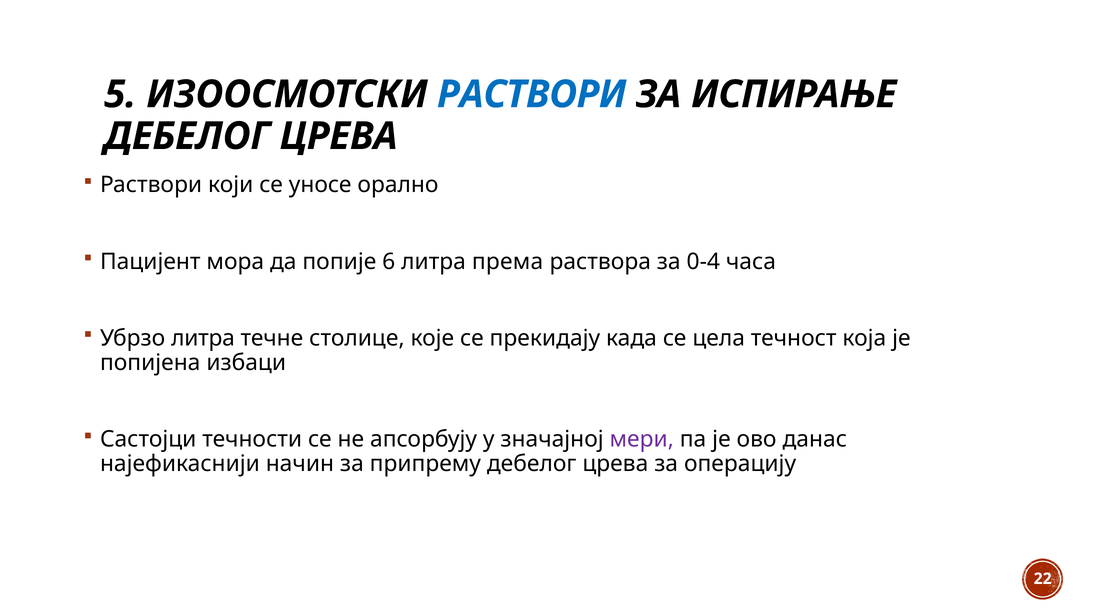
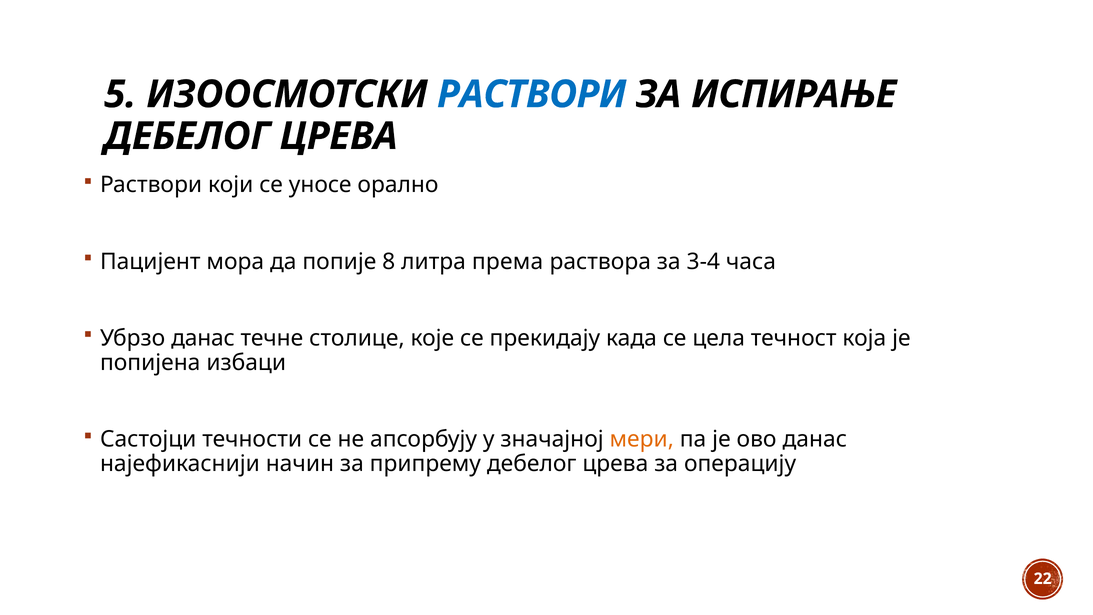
6: 6 -> 8
0-4: 0-4 -> 3-4
Убрзо литра: литра -> данас
мери colour: purple -> orange
